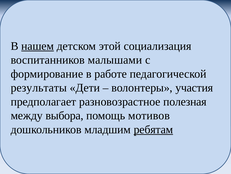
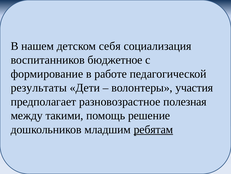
нашем underline: present -> none
этой: этой -> себя
малышами: малышами -> бюджетное
выбора: выбора -> такими
мотивов: мотивов -> решение
